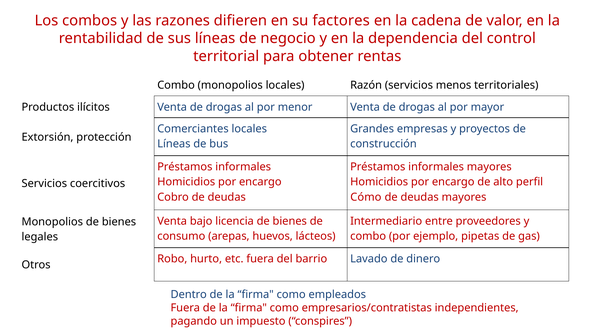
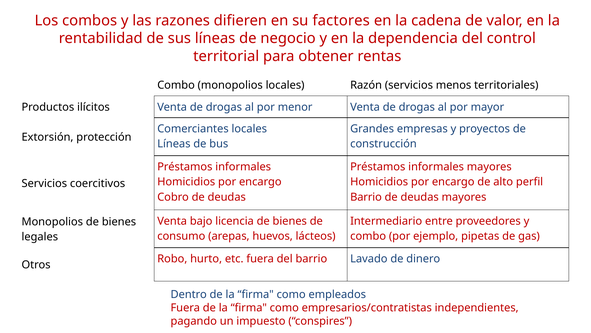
Cómo at (366, 197): Cómo -> Barrio
